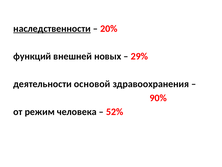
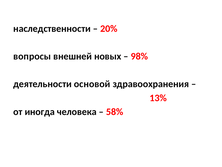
наследственности underline: present -> none
функций: функций -> вопросы
29%: 29% -> 98%
90%: 90% -> 13%
режим: режим -> иногда
52%: 52% -> 58%
